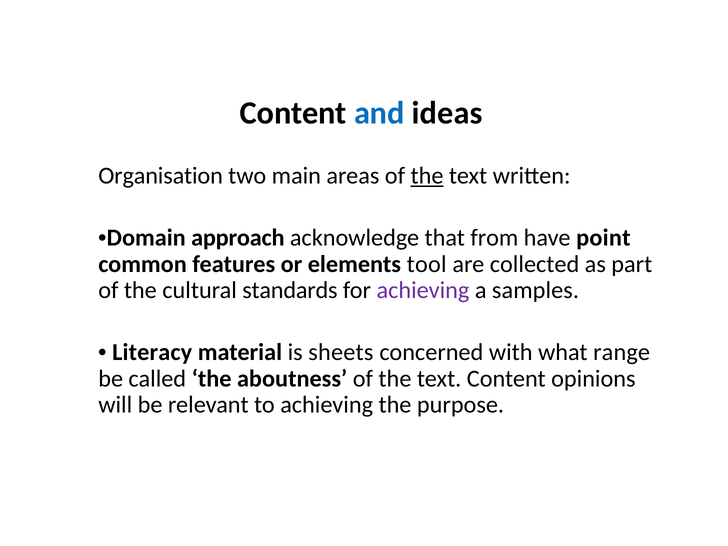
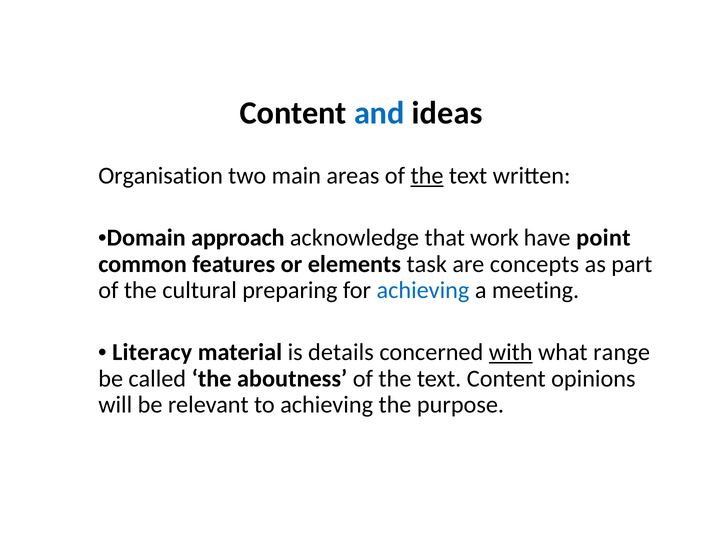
from: from -> work
tool: tool -> task
collected: collected -> concepts
standards: standards -> preparing
achieving at (423, 290) colour: purple -> blue
samples: samples -> meeting
sheets: sheets -> details
with underline: none -> present
